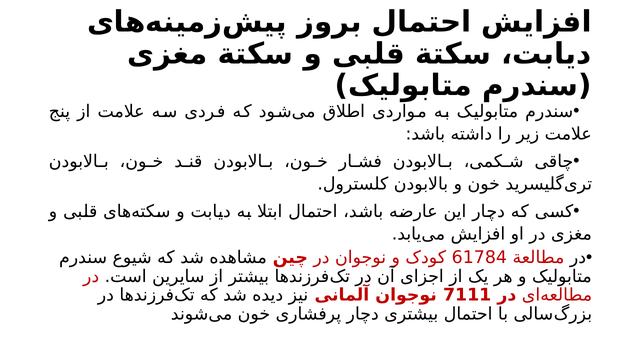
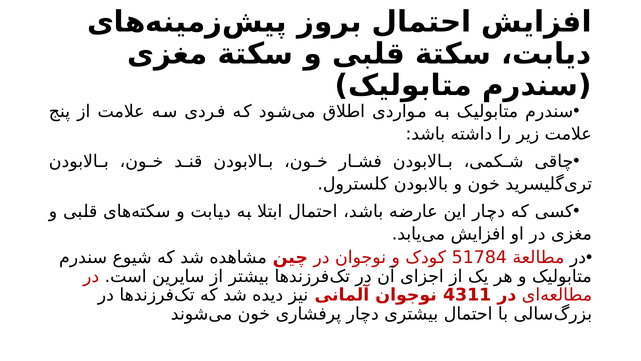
61784: 61784 -> 51784
7111: 7111 -> 4311
